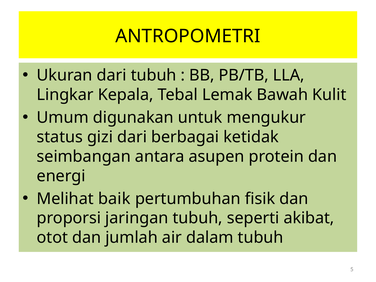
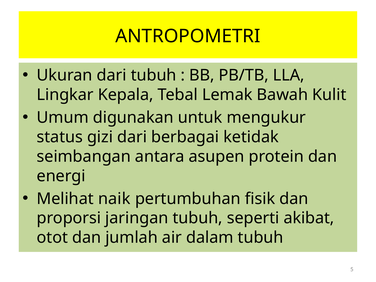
baik: baik -> naik
